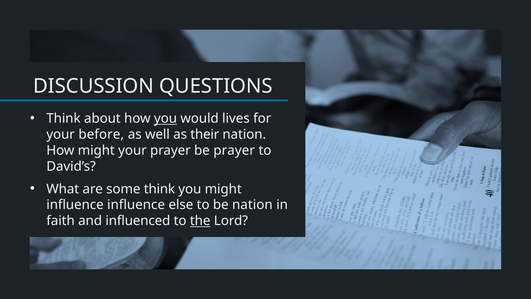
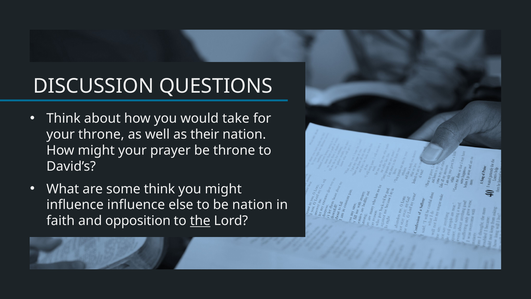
you at (165, 118) underline: present -> none
lives: lives -> take
your before: before -> throne
be prayer: prayer -> throne
influenced: influenced -> opposition
